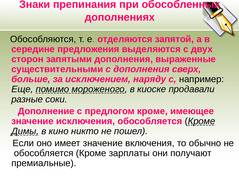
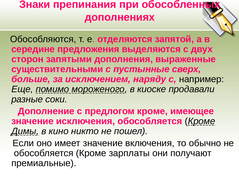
с дополнения: дополнения -> пустынные
